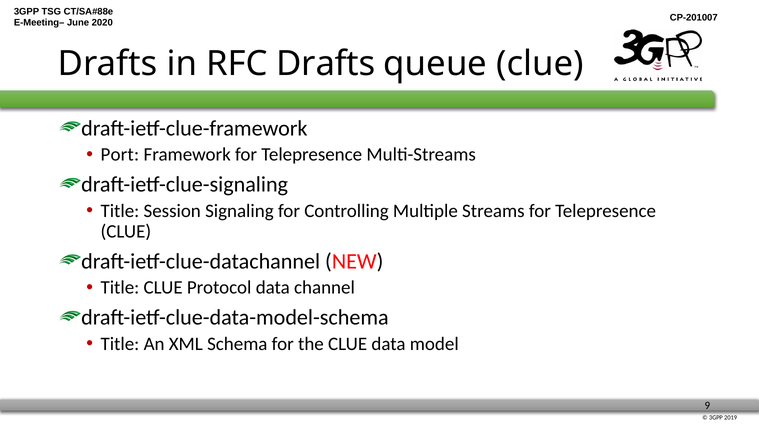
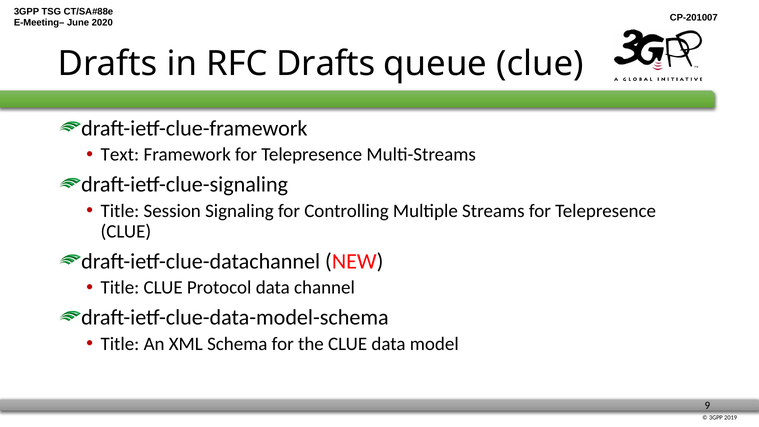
Port: Port -> Text
